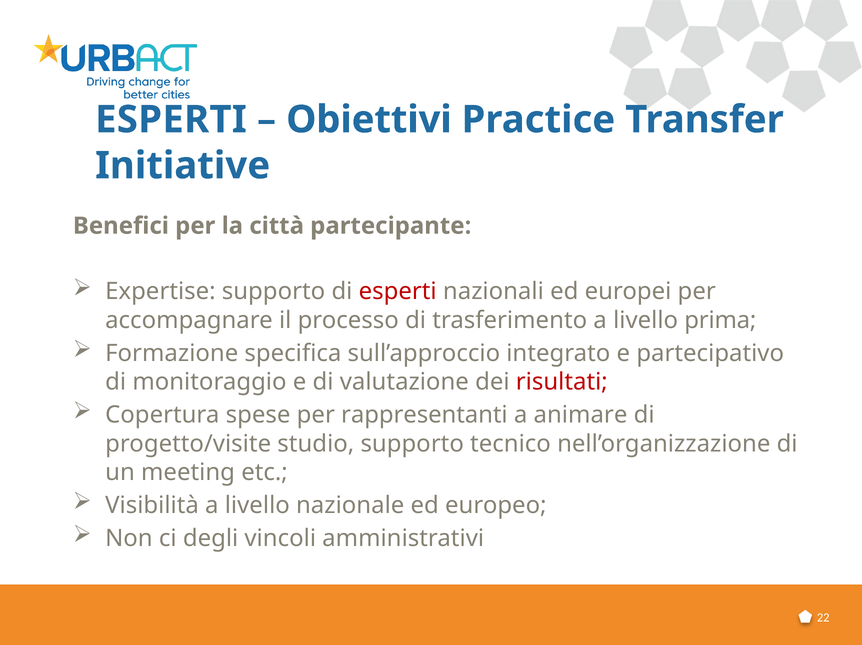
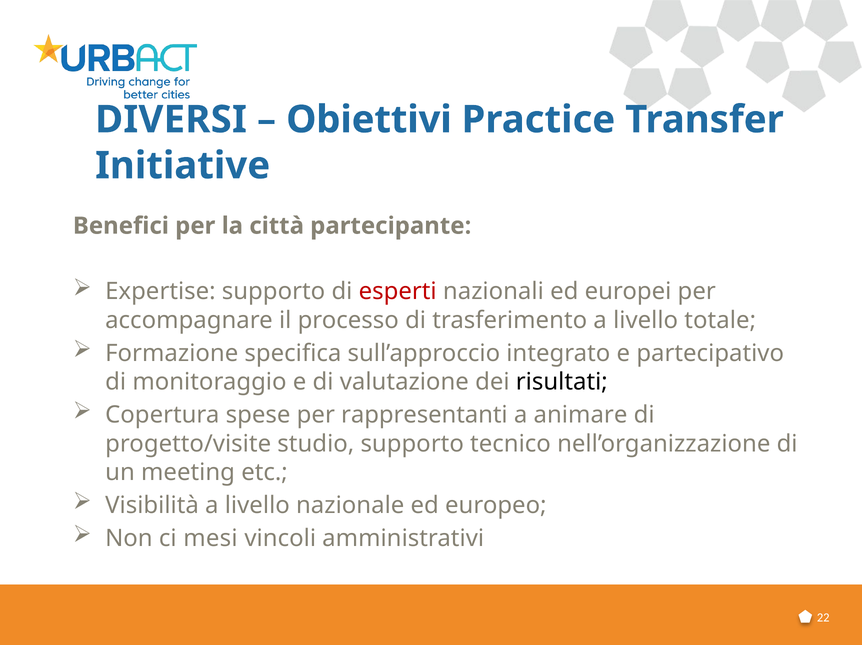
ESPERTI at (171, 120): ESPERTI -> DIVERSI
prima: prima -> totale
risultati colour: red -> black
degli: degli -> mesi
